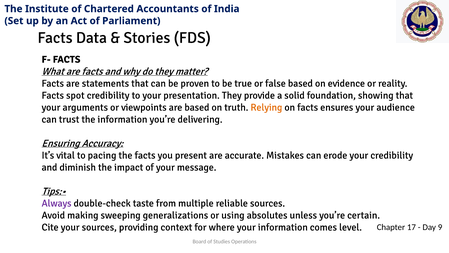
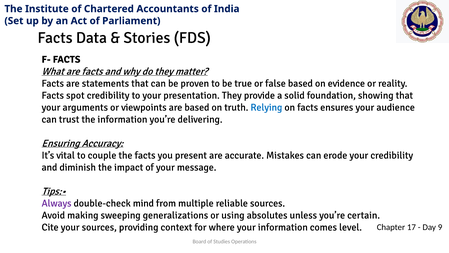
Relying colour: orange -> blue
pacing: pacing -> couple
taste: taste -> mind
